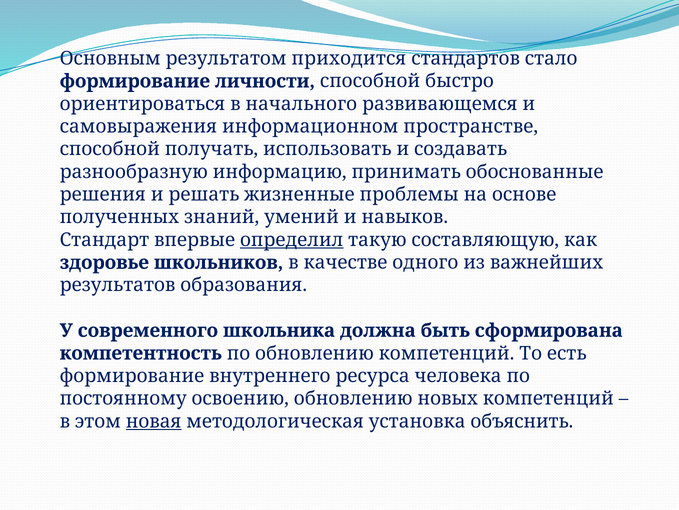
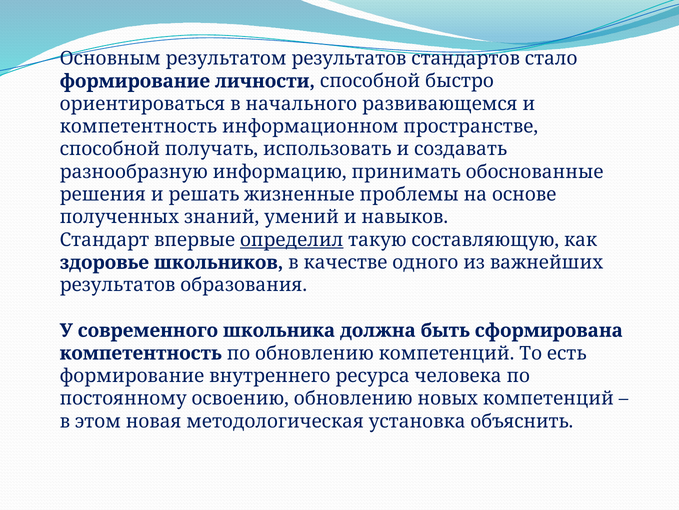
результатом приходится: приходится -> результатов
самовыражения at (138, 126): самовыражения -> компетентность
новая underline: present -> none
